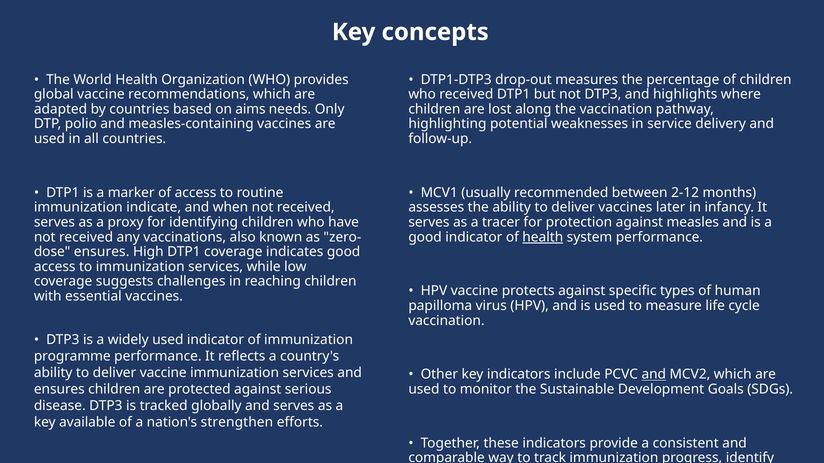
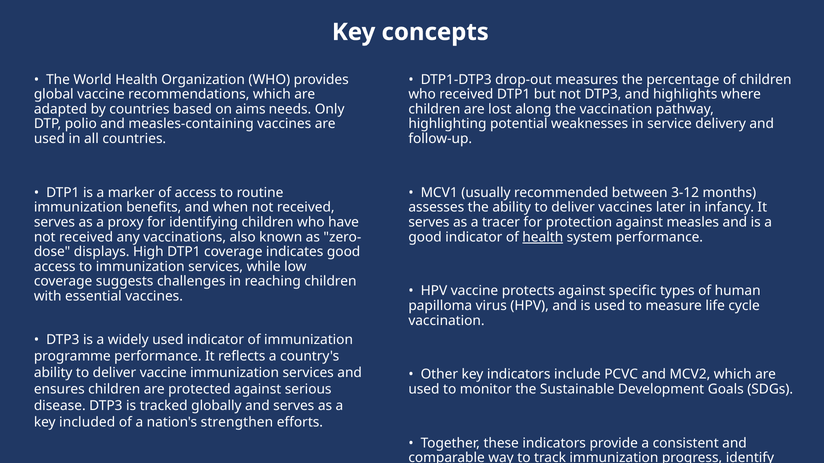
2-12: 2-12 -> 3-12
indicate: indicate -> benefits
ensures at (102, 252): ensures -> displays
and at (654, 375) underline: present -> none
available: available -> included
